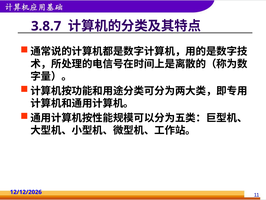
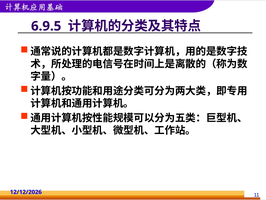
3.8.7: 3.8.7 -> 6.9.5
